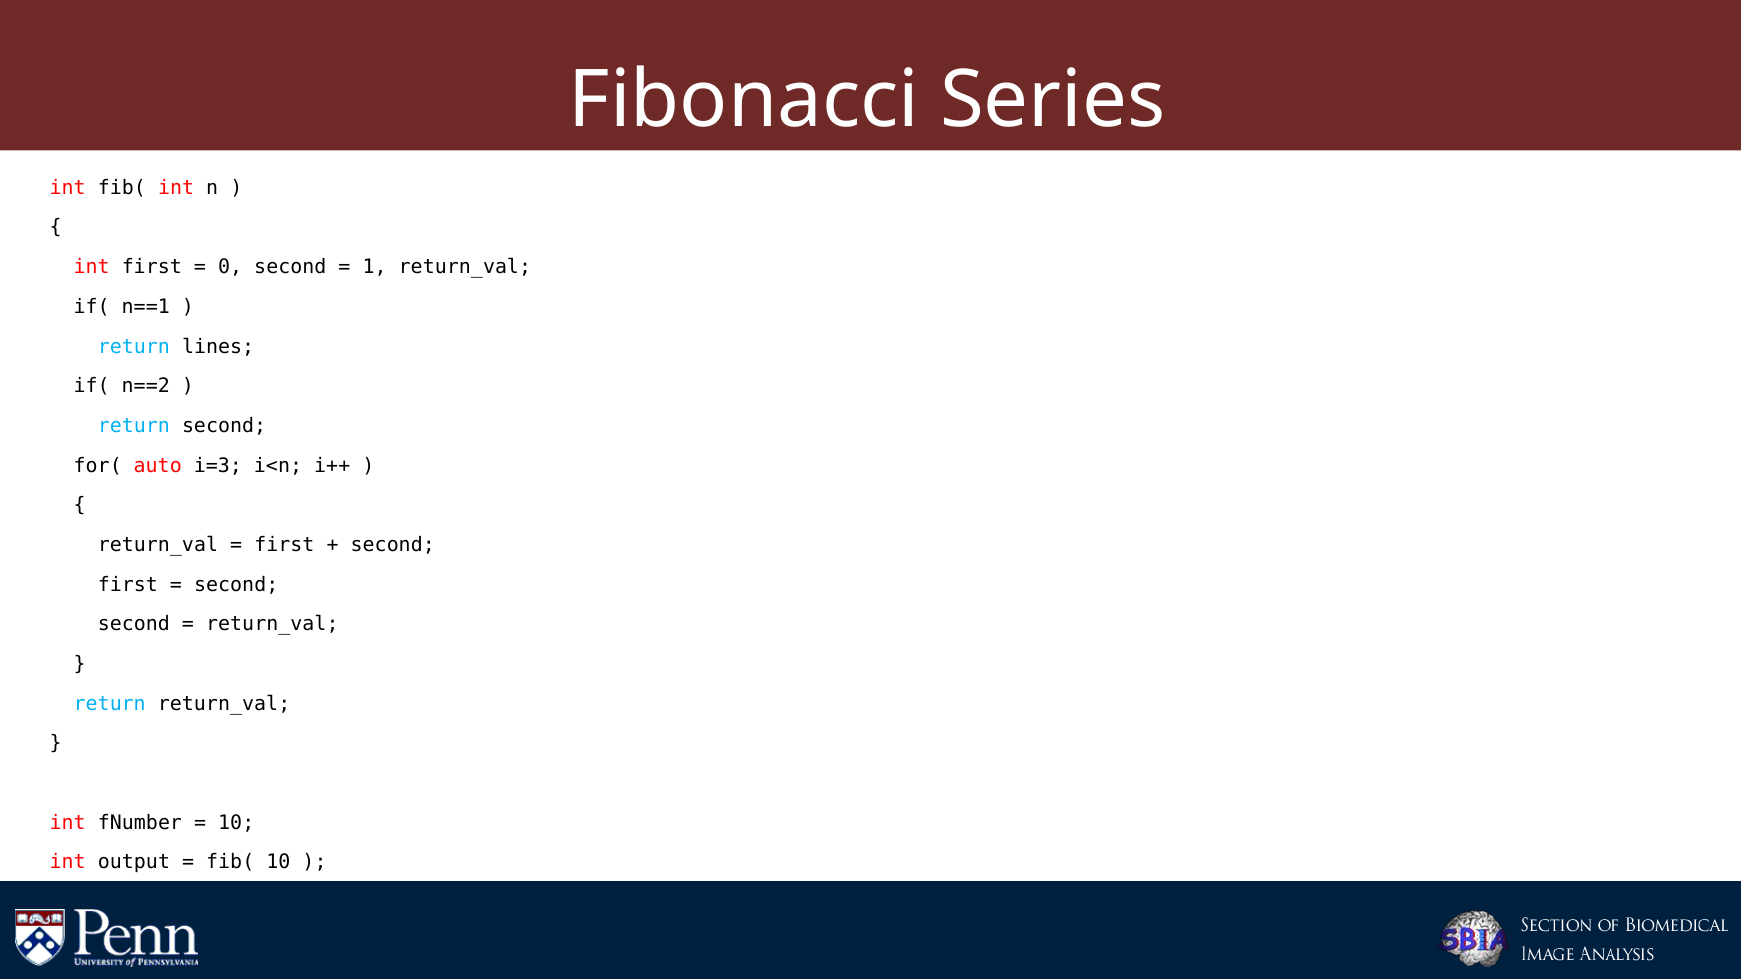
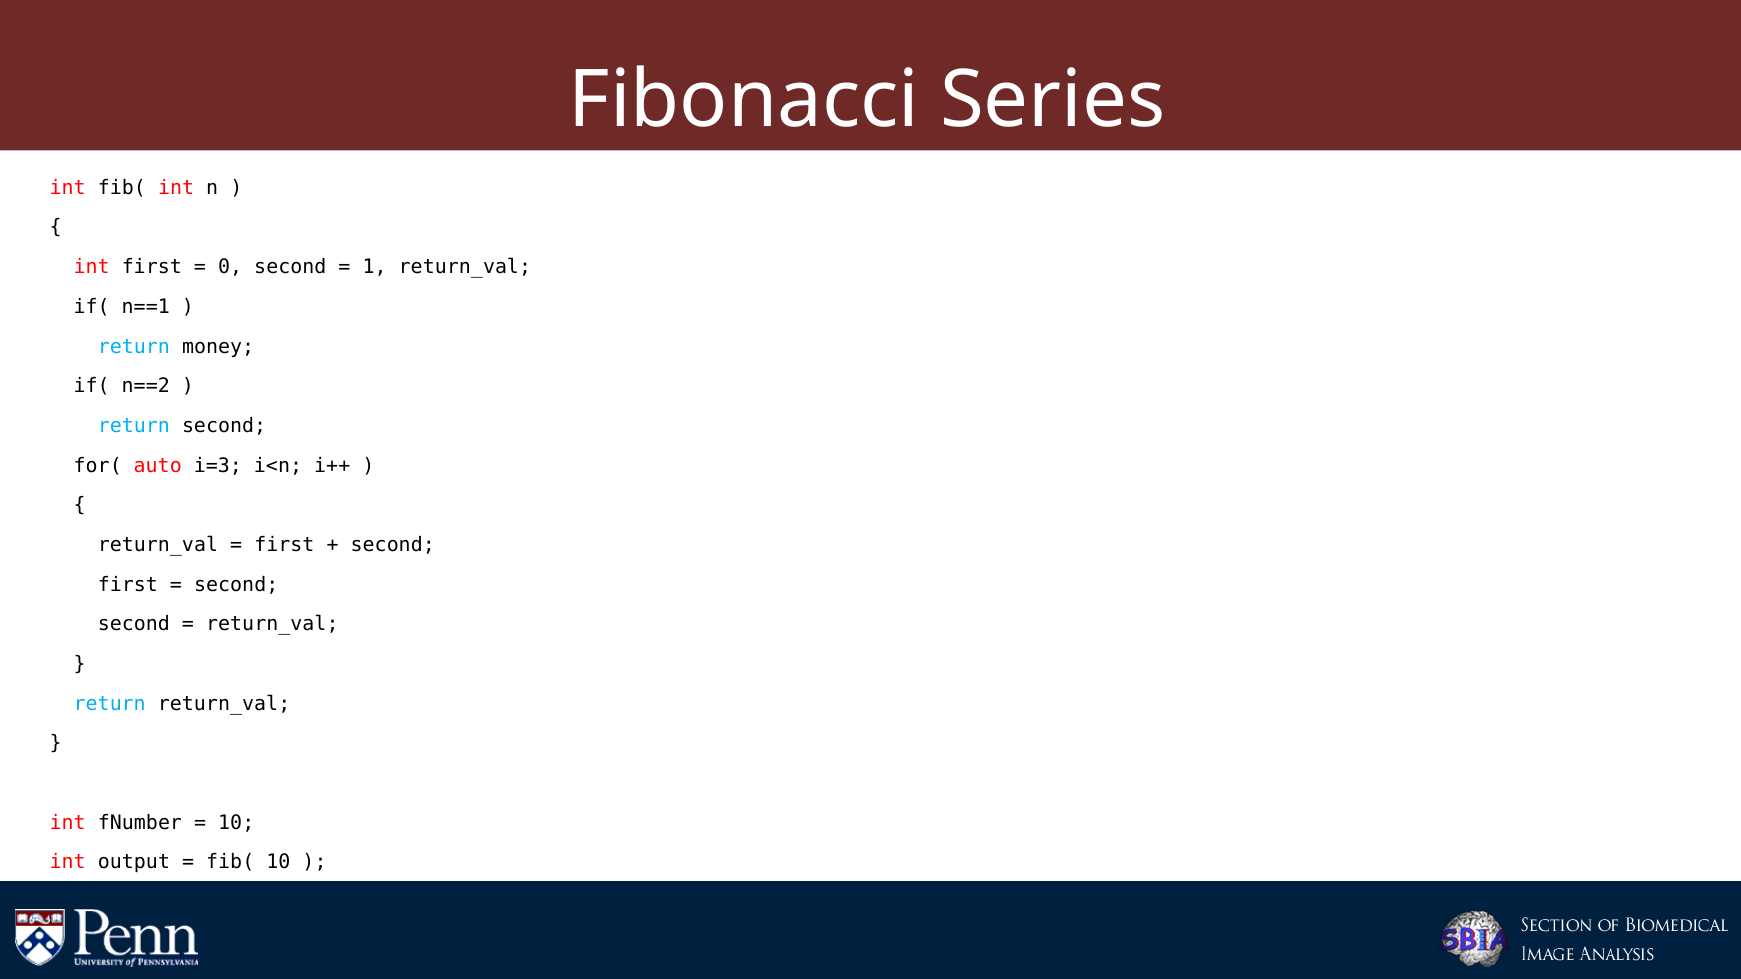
lines: lines -> money
